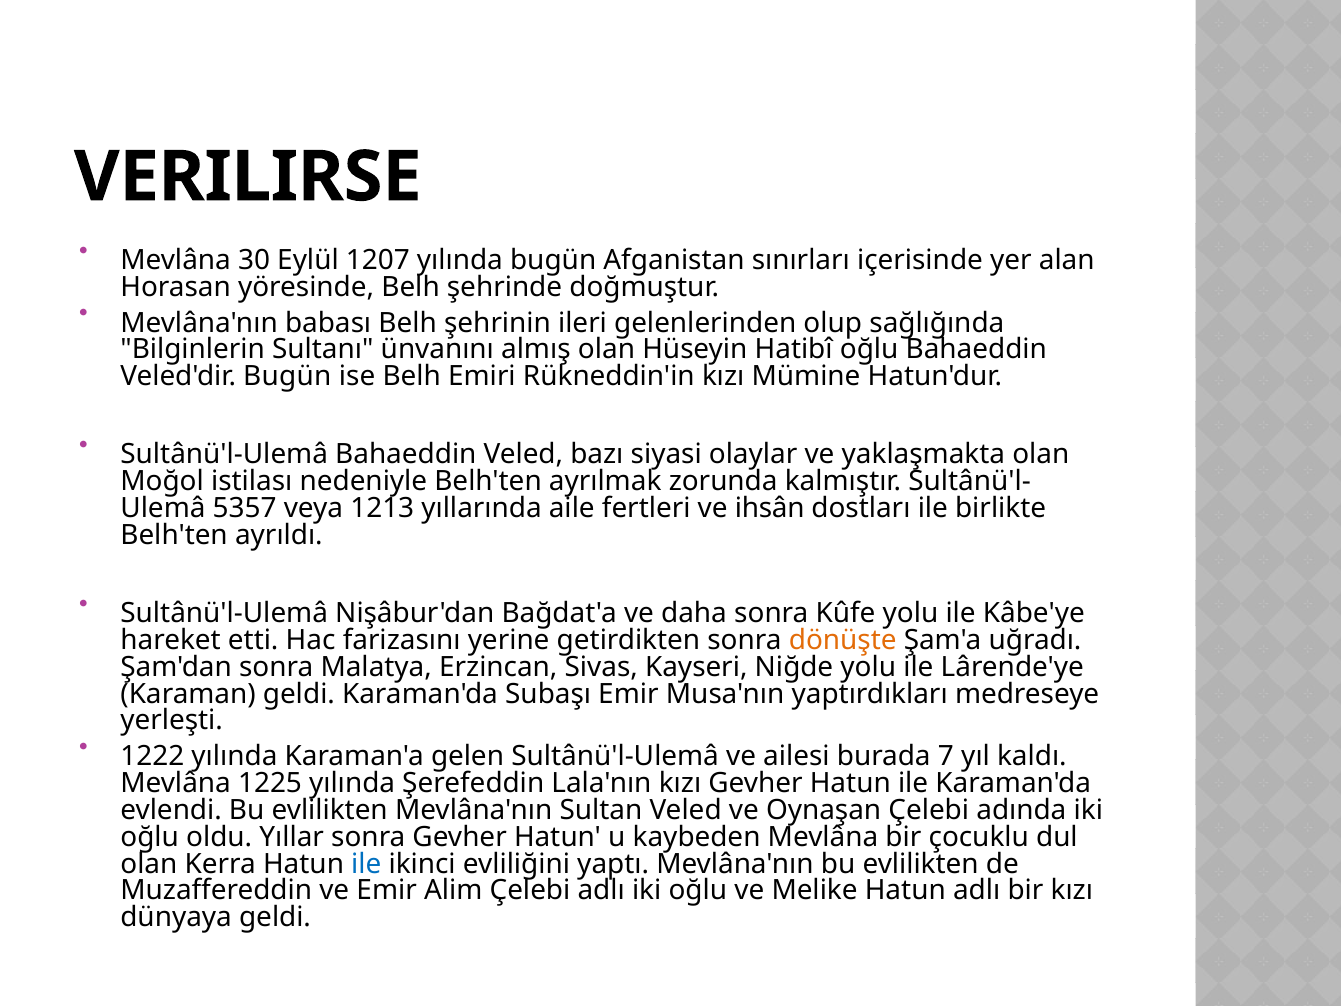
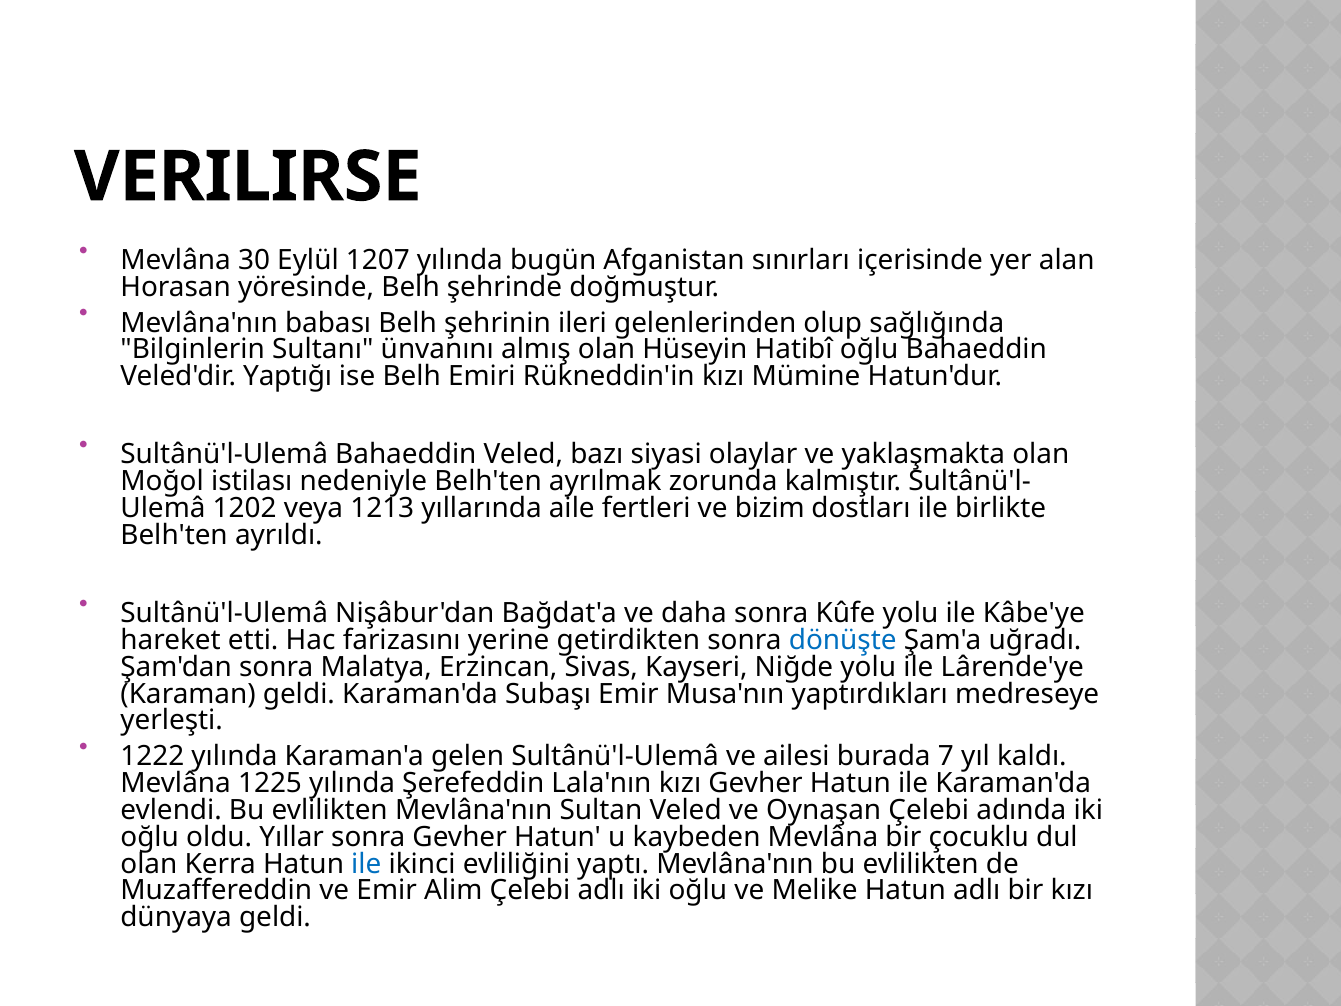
Veled'dir Bugün: Bugün -> Yaptığı
5357: 5357 -> 1202
ihsân: ihsân -> bizim
dönüşte colour: orange -> blue
